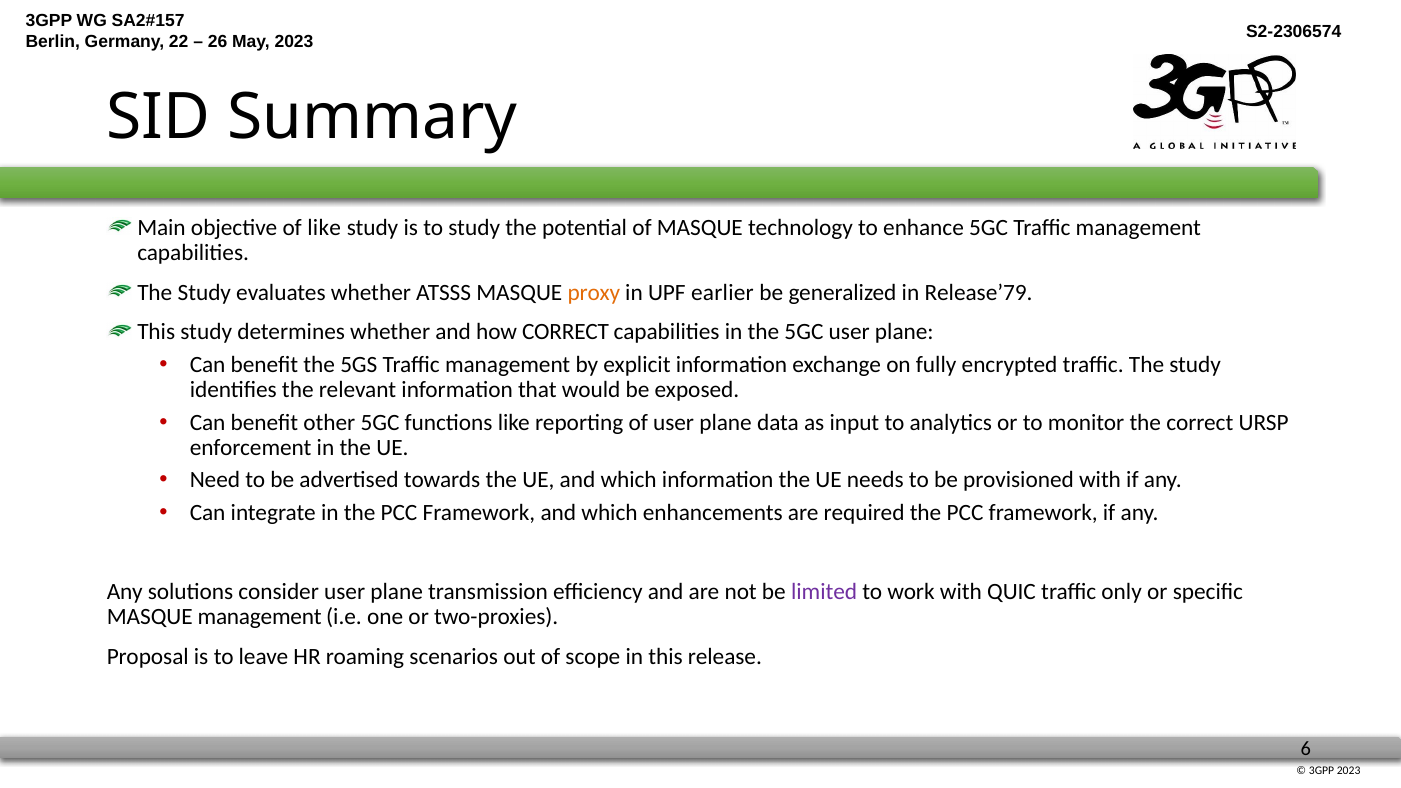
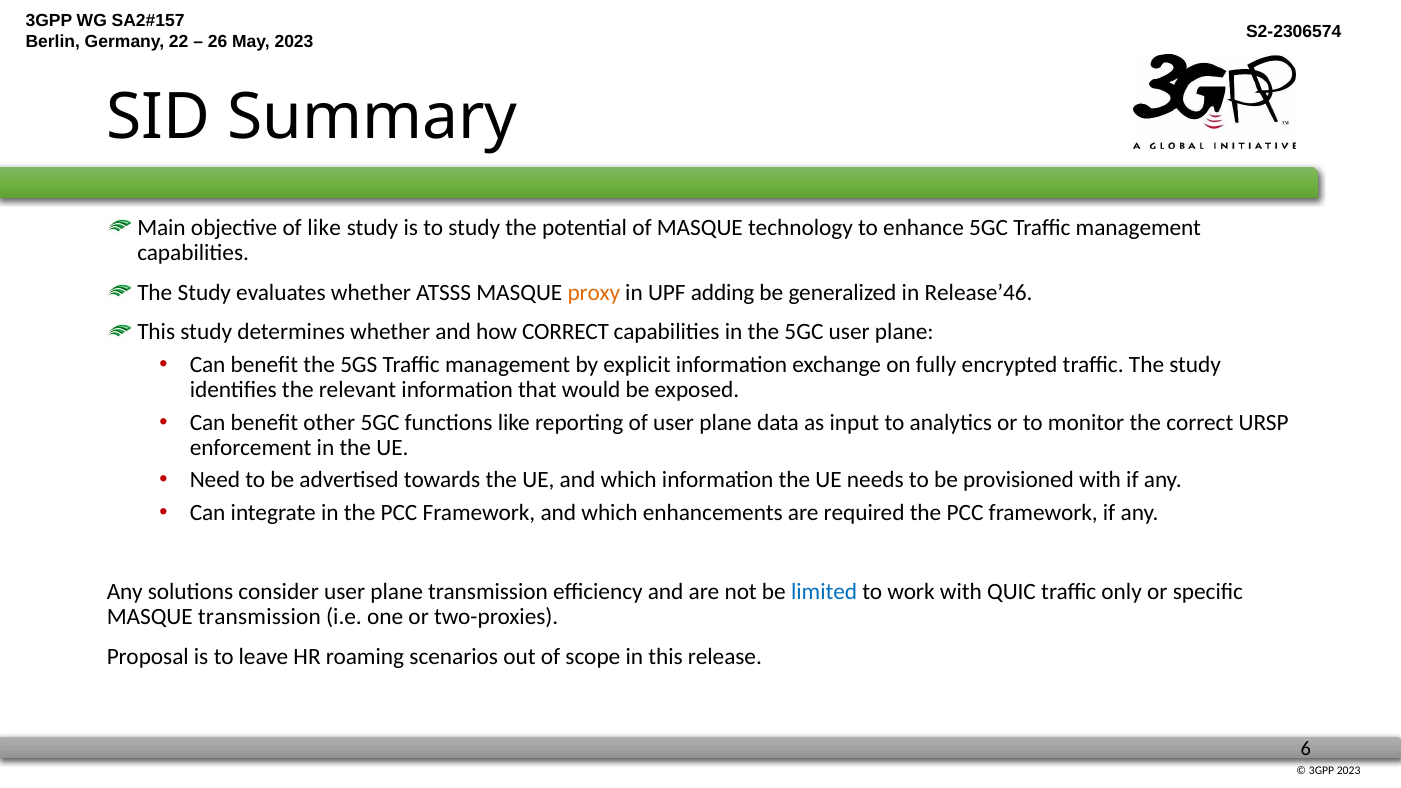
earlier: earlier -> adding
Release’79: Release’79 -> Release’46
limited colour: purple -> blue
MASQUE management: management -> transmission
